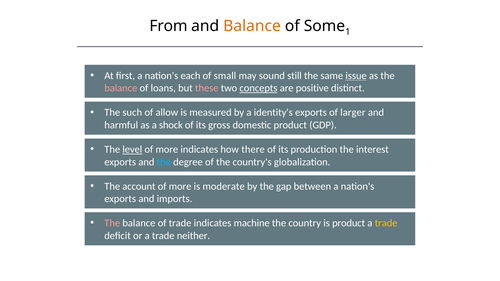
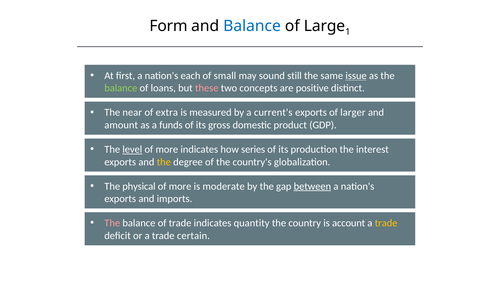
From: From -> Form
Balance at (252, 26) colour: orange -> blue
Some: Some -> Large
balance at (121, 88) colour: pink -> light green
concepts underline: present -> none
such: such -> near
allow: allow -> extra
identity's: identity's -> current's
harmful: harmful -> amount
shock: shock -> funds
there: there -> series
the at (164, 162) colour: light blue -> yellow
account: account -> physical
between underline: none -> present
machine: machine -> quantity
is product: product -> account
neither: neither -> certain
